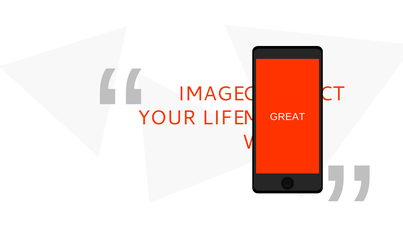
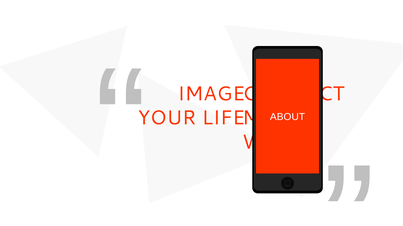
GREAT: GREAT -> ABOUT
